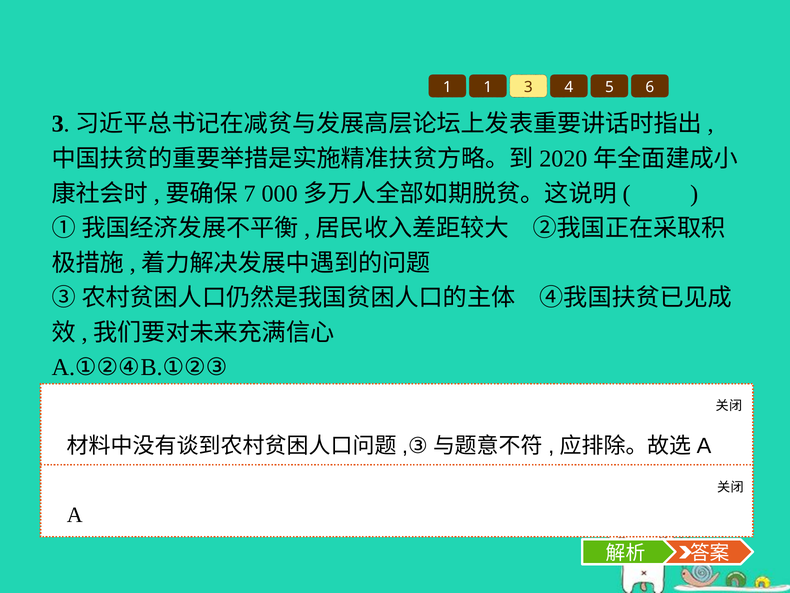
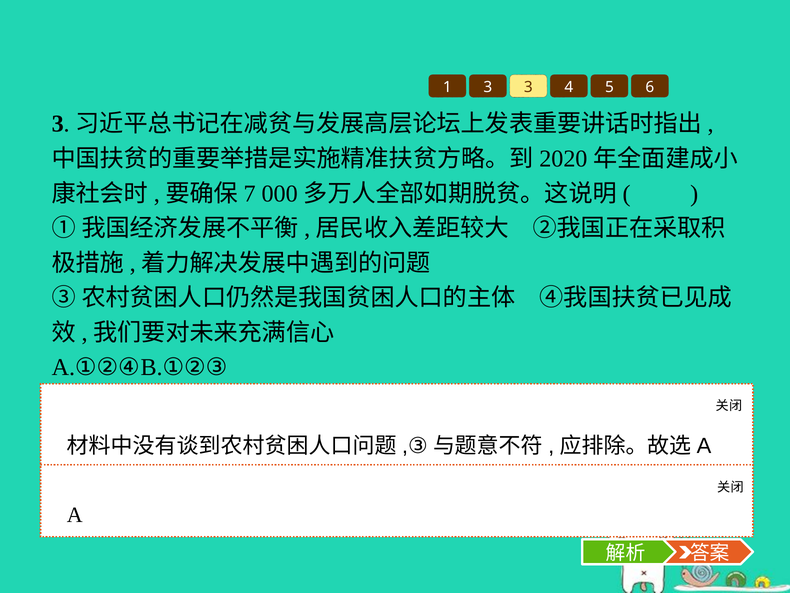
1 1: 1 -> 3
